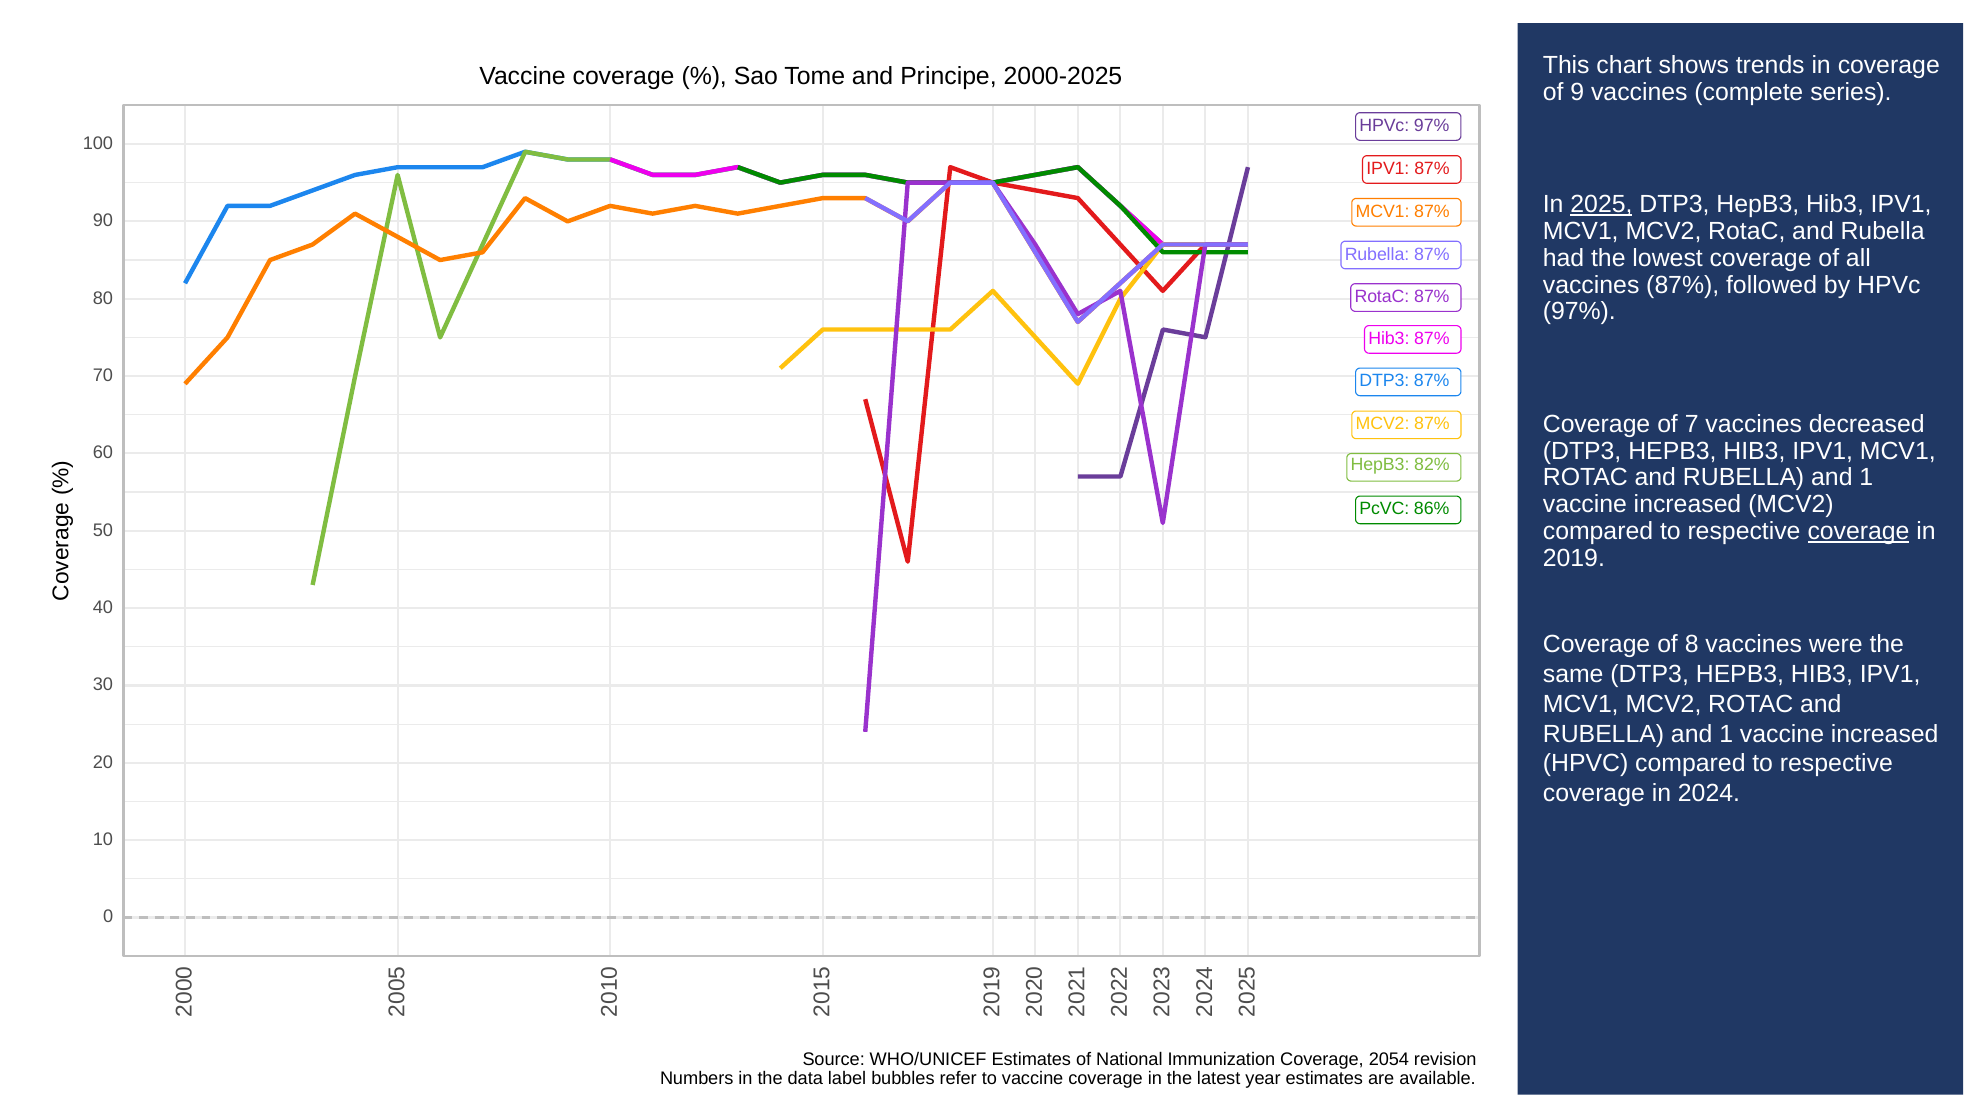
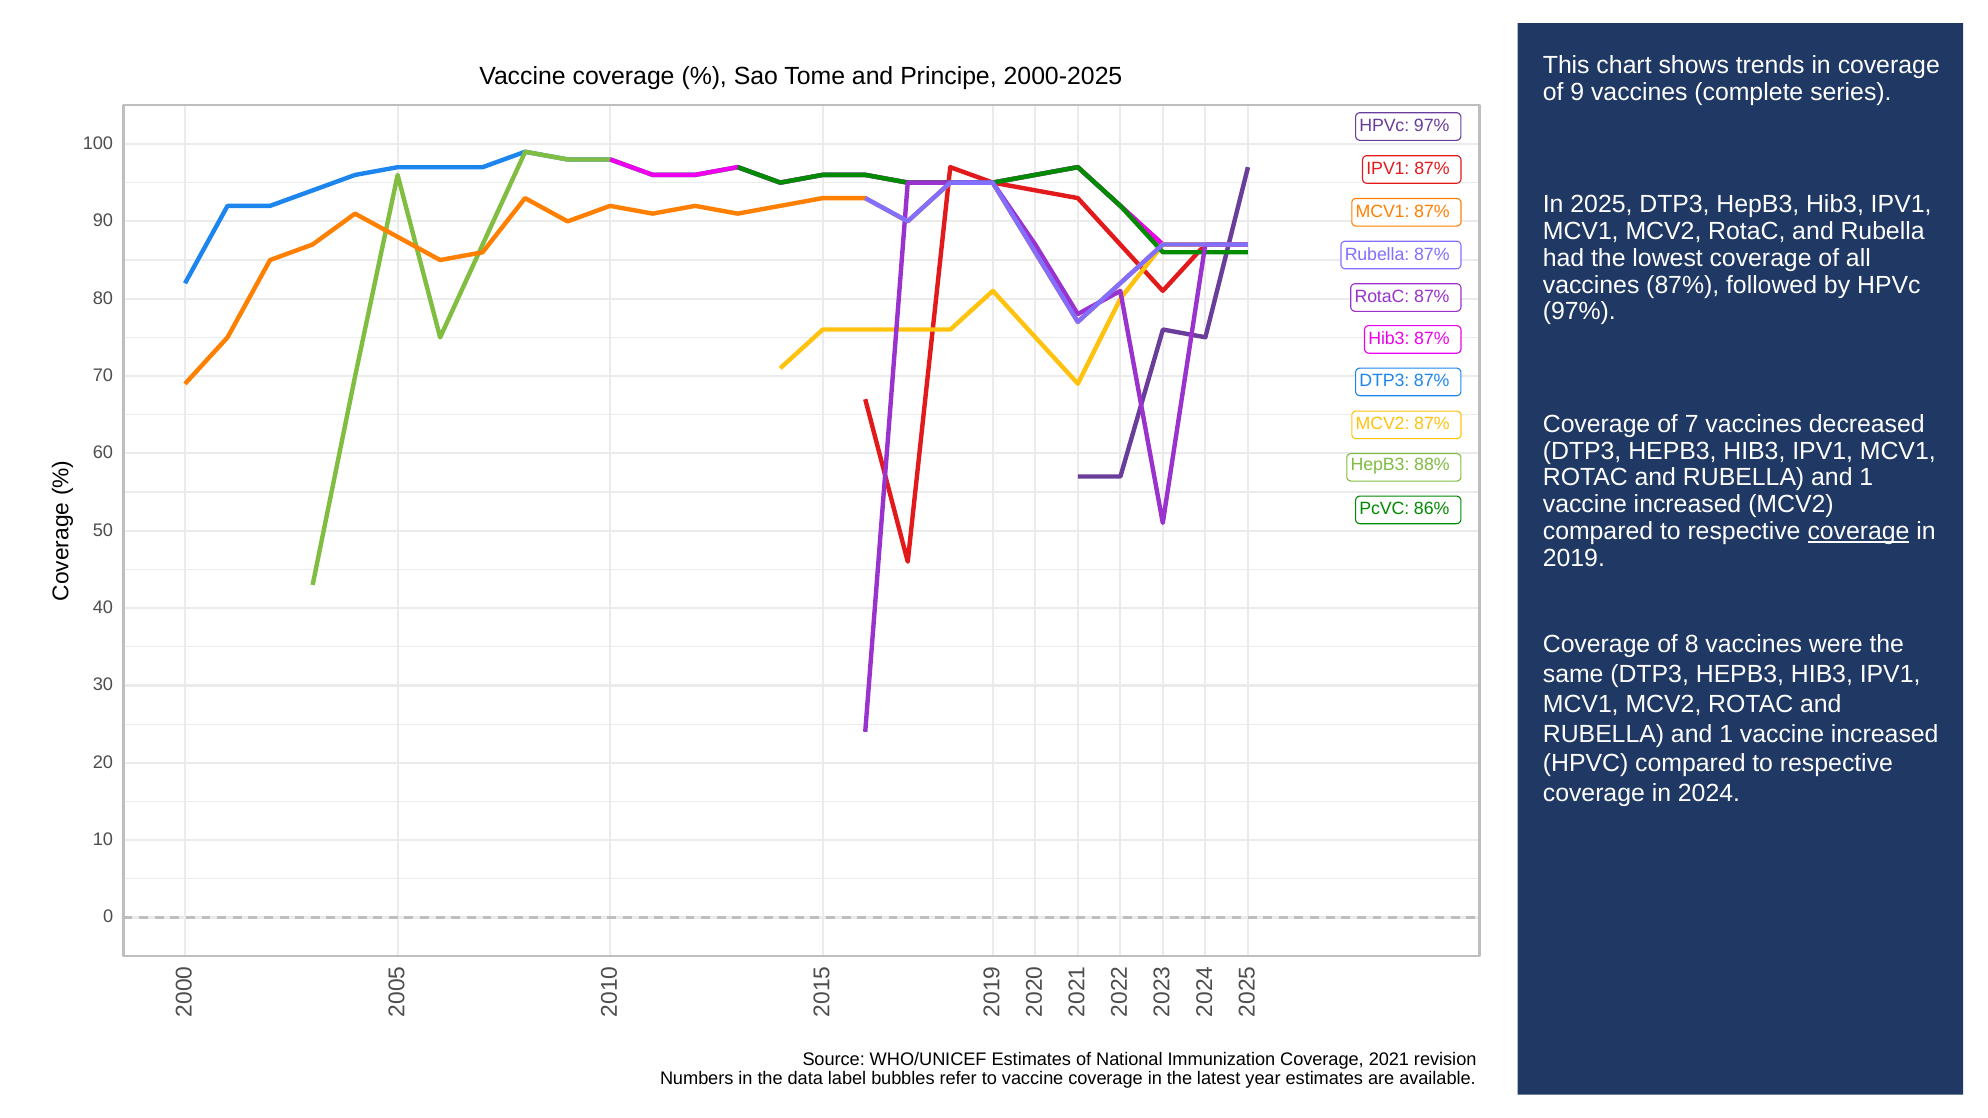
2025 at (1601, 205) underline: present -> none
82%: 82% -> 88%
2054: 2054 -> 2021
